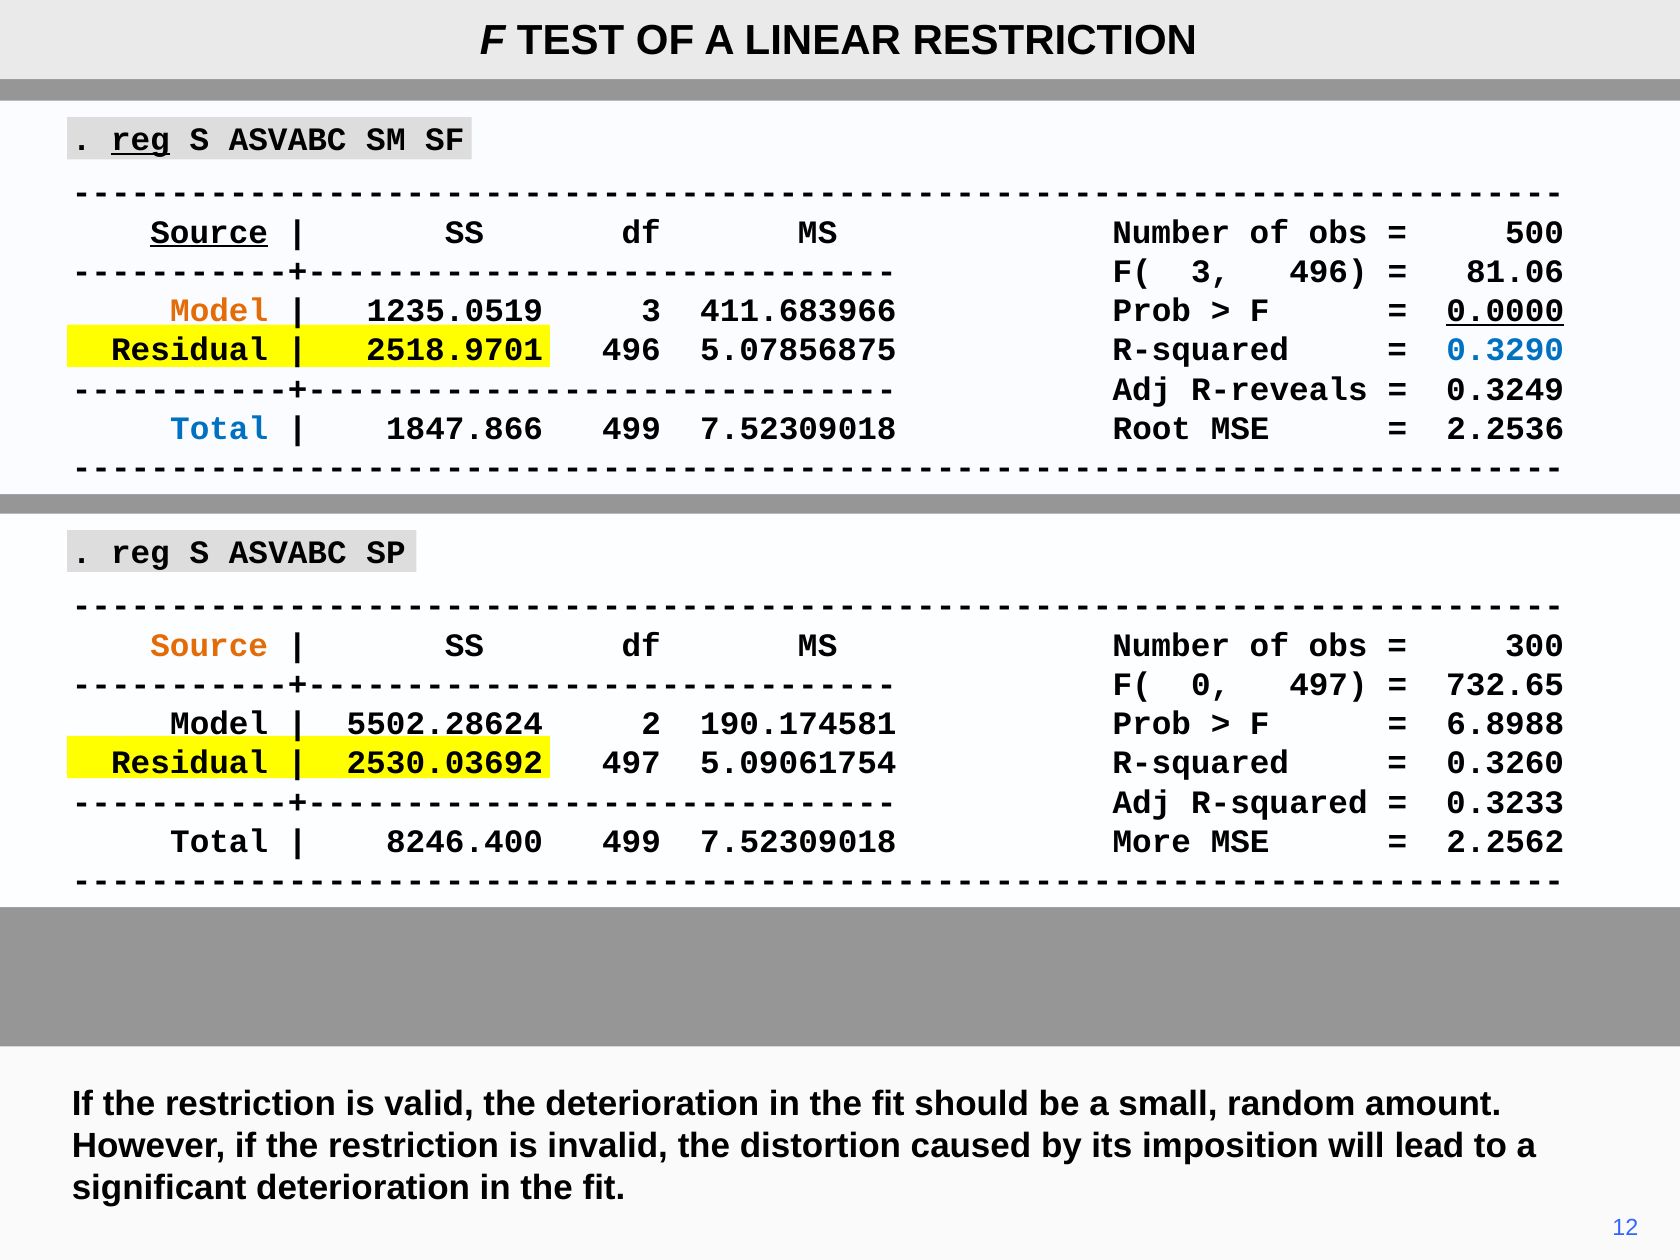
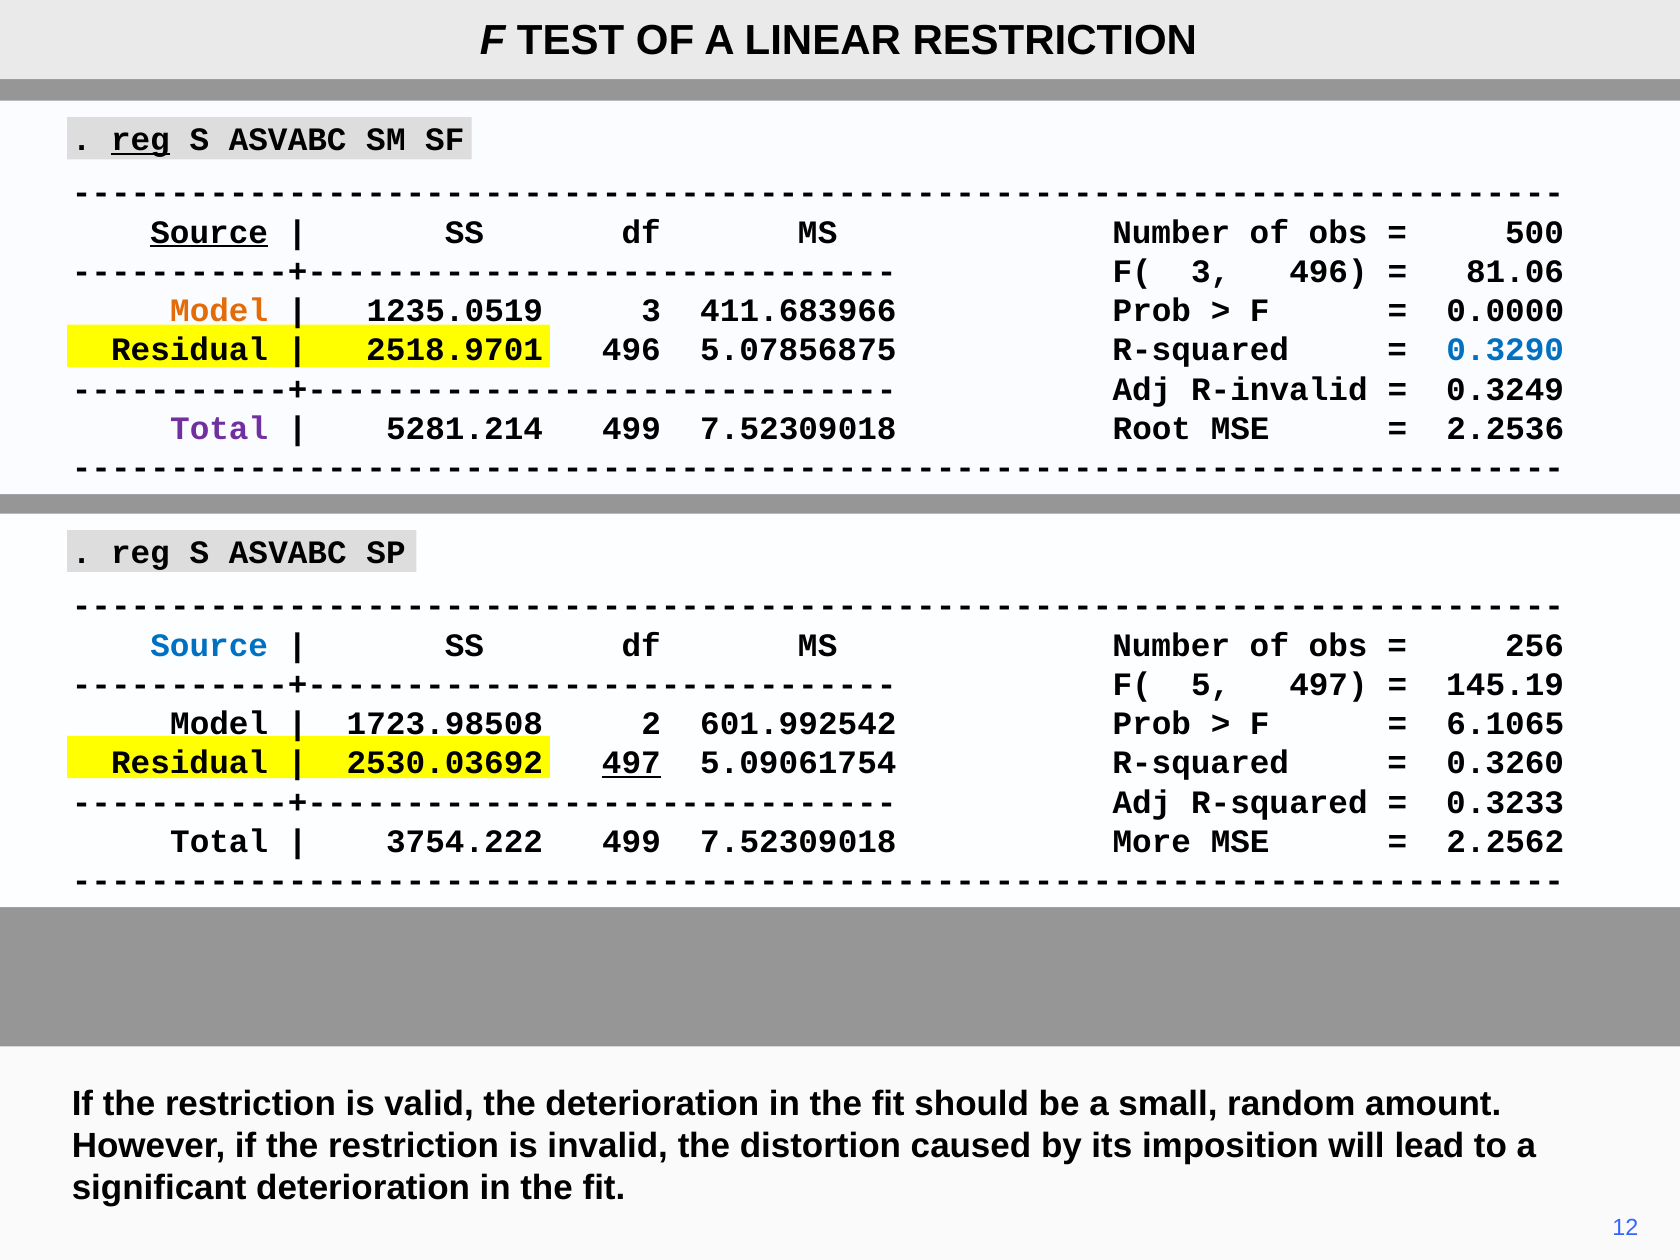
0.0000 underline: present -> none
R-reveals: R-reveals -> R-invalid
Total at (219, 429) colour: blue -> purple
1847.866: 1847.866 -> 5281.214
Source at (209, 645) colour: orange -> blue
300: 300 -> 256
0: 0 -> 5
732.65: 732.65 -> 145.19
5502.28624: 5502.28624 -> 1723.98508
190.174581: 190.174581 -> 601.992542
6.8988: 6.8988 -> 6.1065
497 at (631, 763) underline: none -> present
8246.400: 8246.400 -> 3754.222
